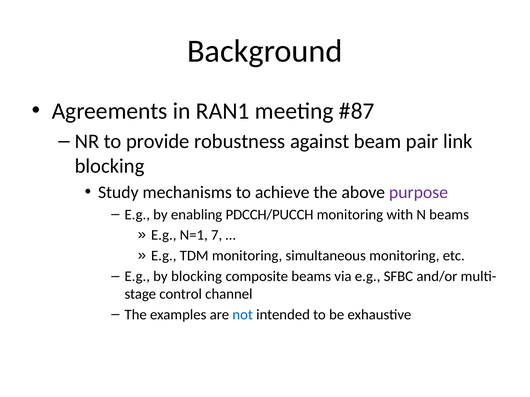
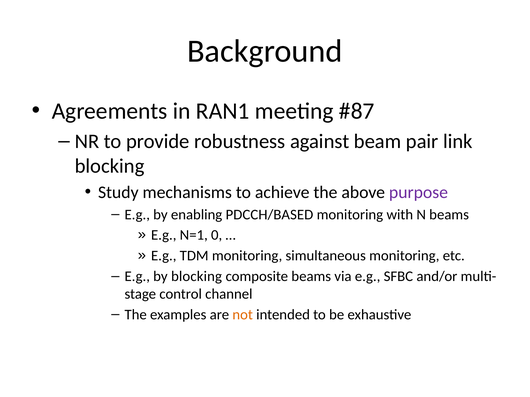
PDCCH/PUCCH: PDCCH/PUCCH -> PDCCH/BASED
7: 7 -> 0
not colour: blue -> orange
